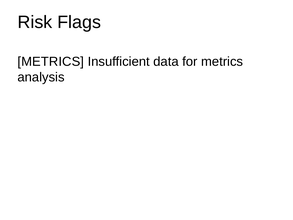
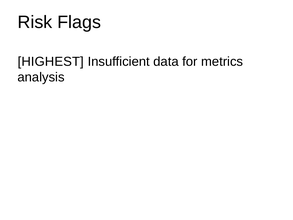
METRICS at (51, 61): METRICS -> HIGHEST
